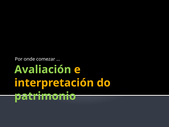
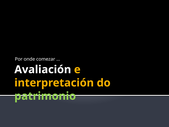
Avaliación colour: light green -> white
